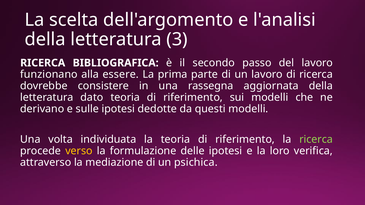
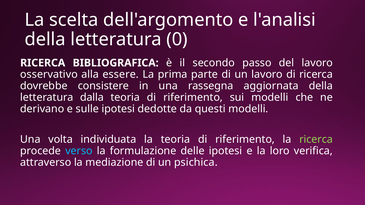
3: 3 -> 0
funzionano: funzionano -> osservativo
dato: dato -> dalla
verso colour: yellow -> light blue
